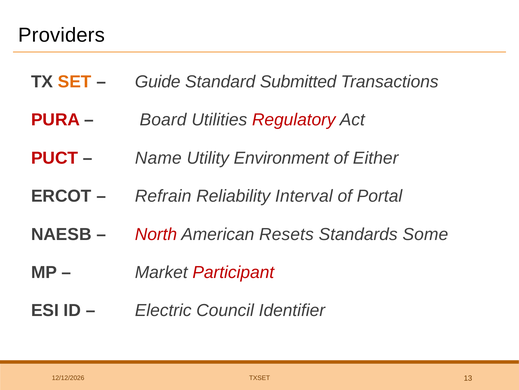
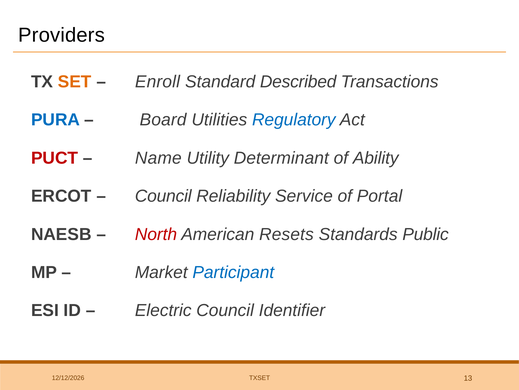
Guide: Guide -> Enroll
Submitted: Submitted -> Described
PURA colour: red -> blue
Regulatory colour: red -> blue
Environment: Environment -> Determinant
Either: Either -> Ability
Refrain at (163, 196): Refrain -> Council
Interval: Interval -> Service
Some: Some -> Public
Participant colour: red -> blue
